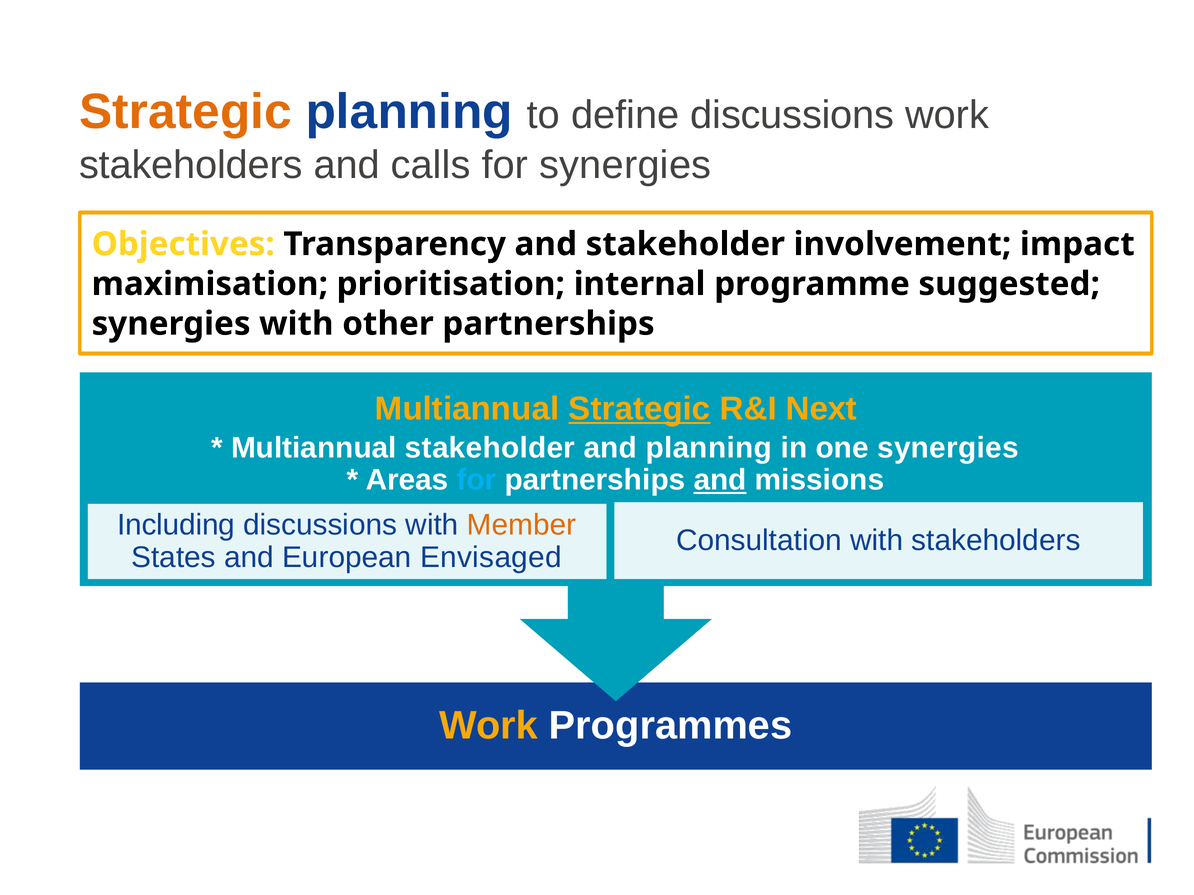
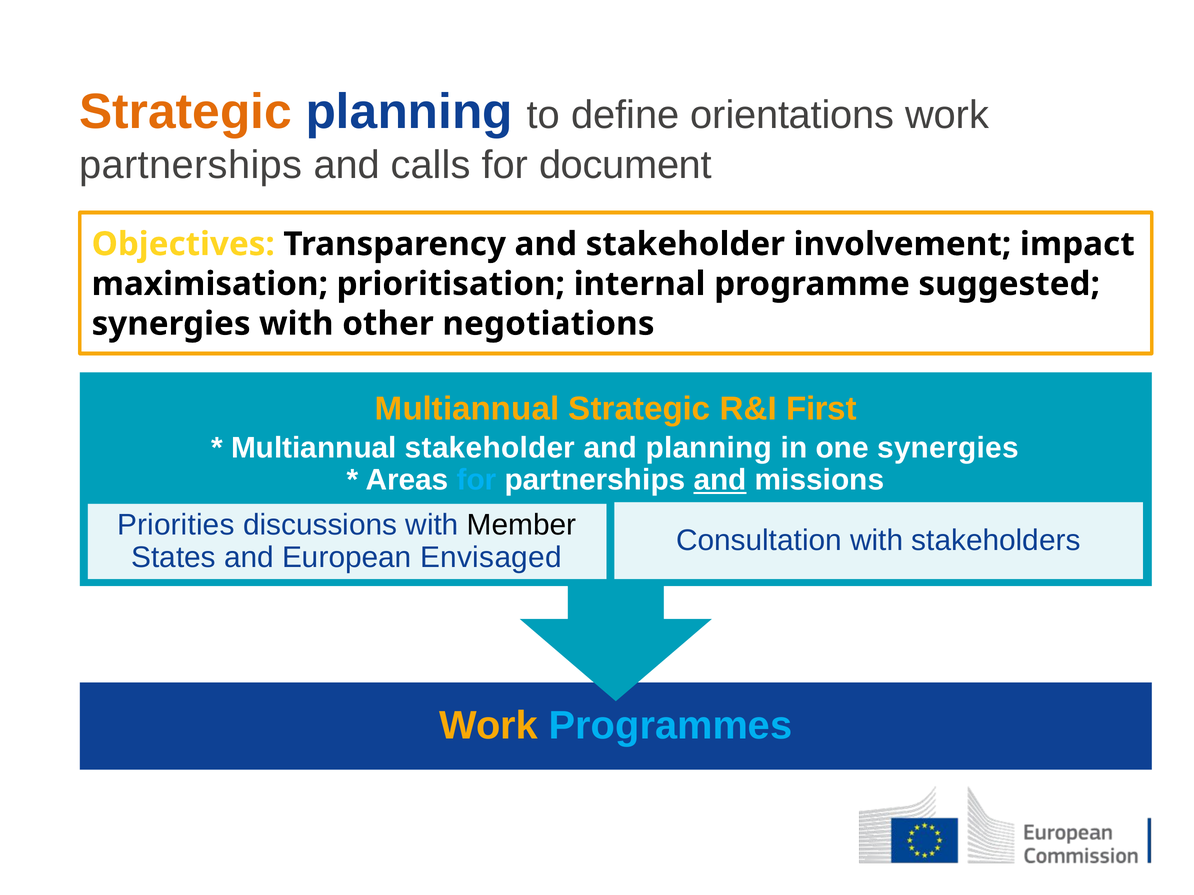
define discussions: discussions -> orientations
stakeholders at (191, 165): stakeholders -> partnerships
for synergies: synergies -> document
other partnerships: partnerships -> negotiations
Strategic at (639, 409) underline: present -> none
Next: Next -> First
Including: Including -> Priorities
Member colour: orange -> black
Programmes colour: white -> light blue
